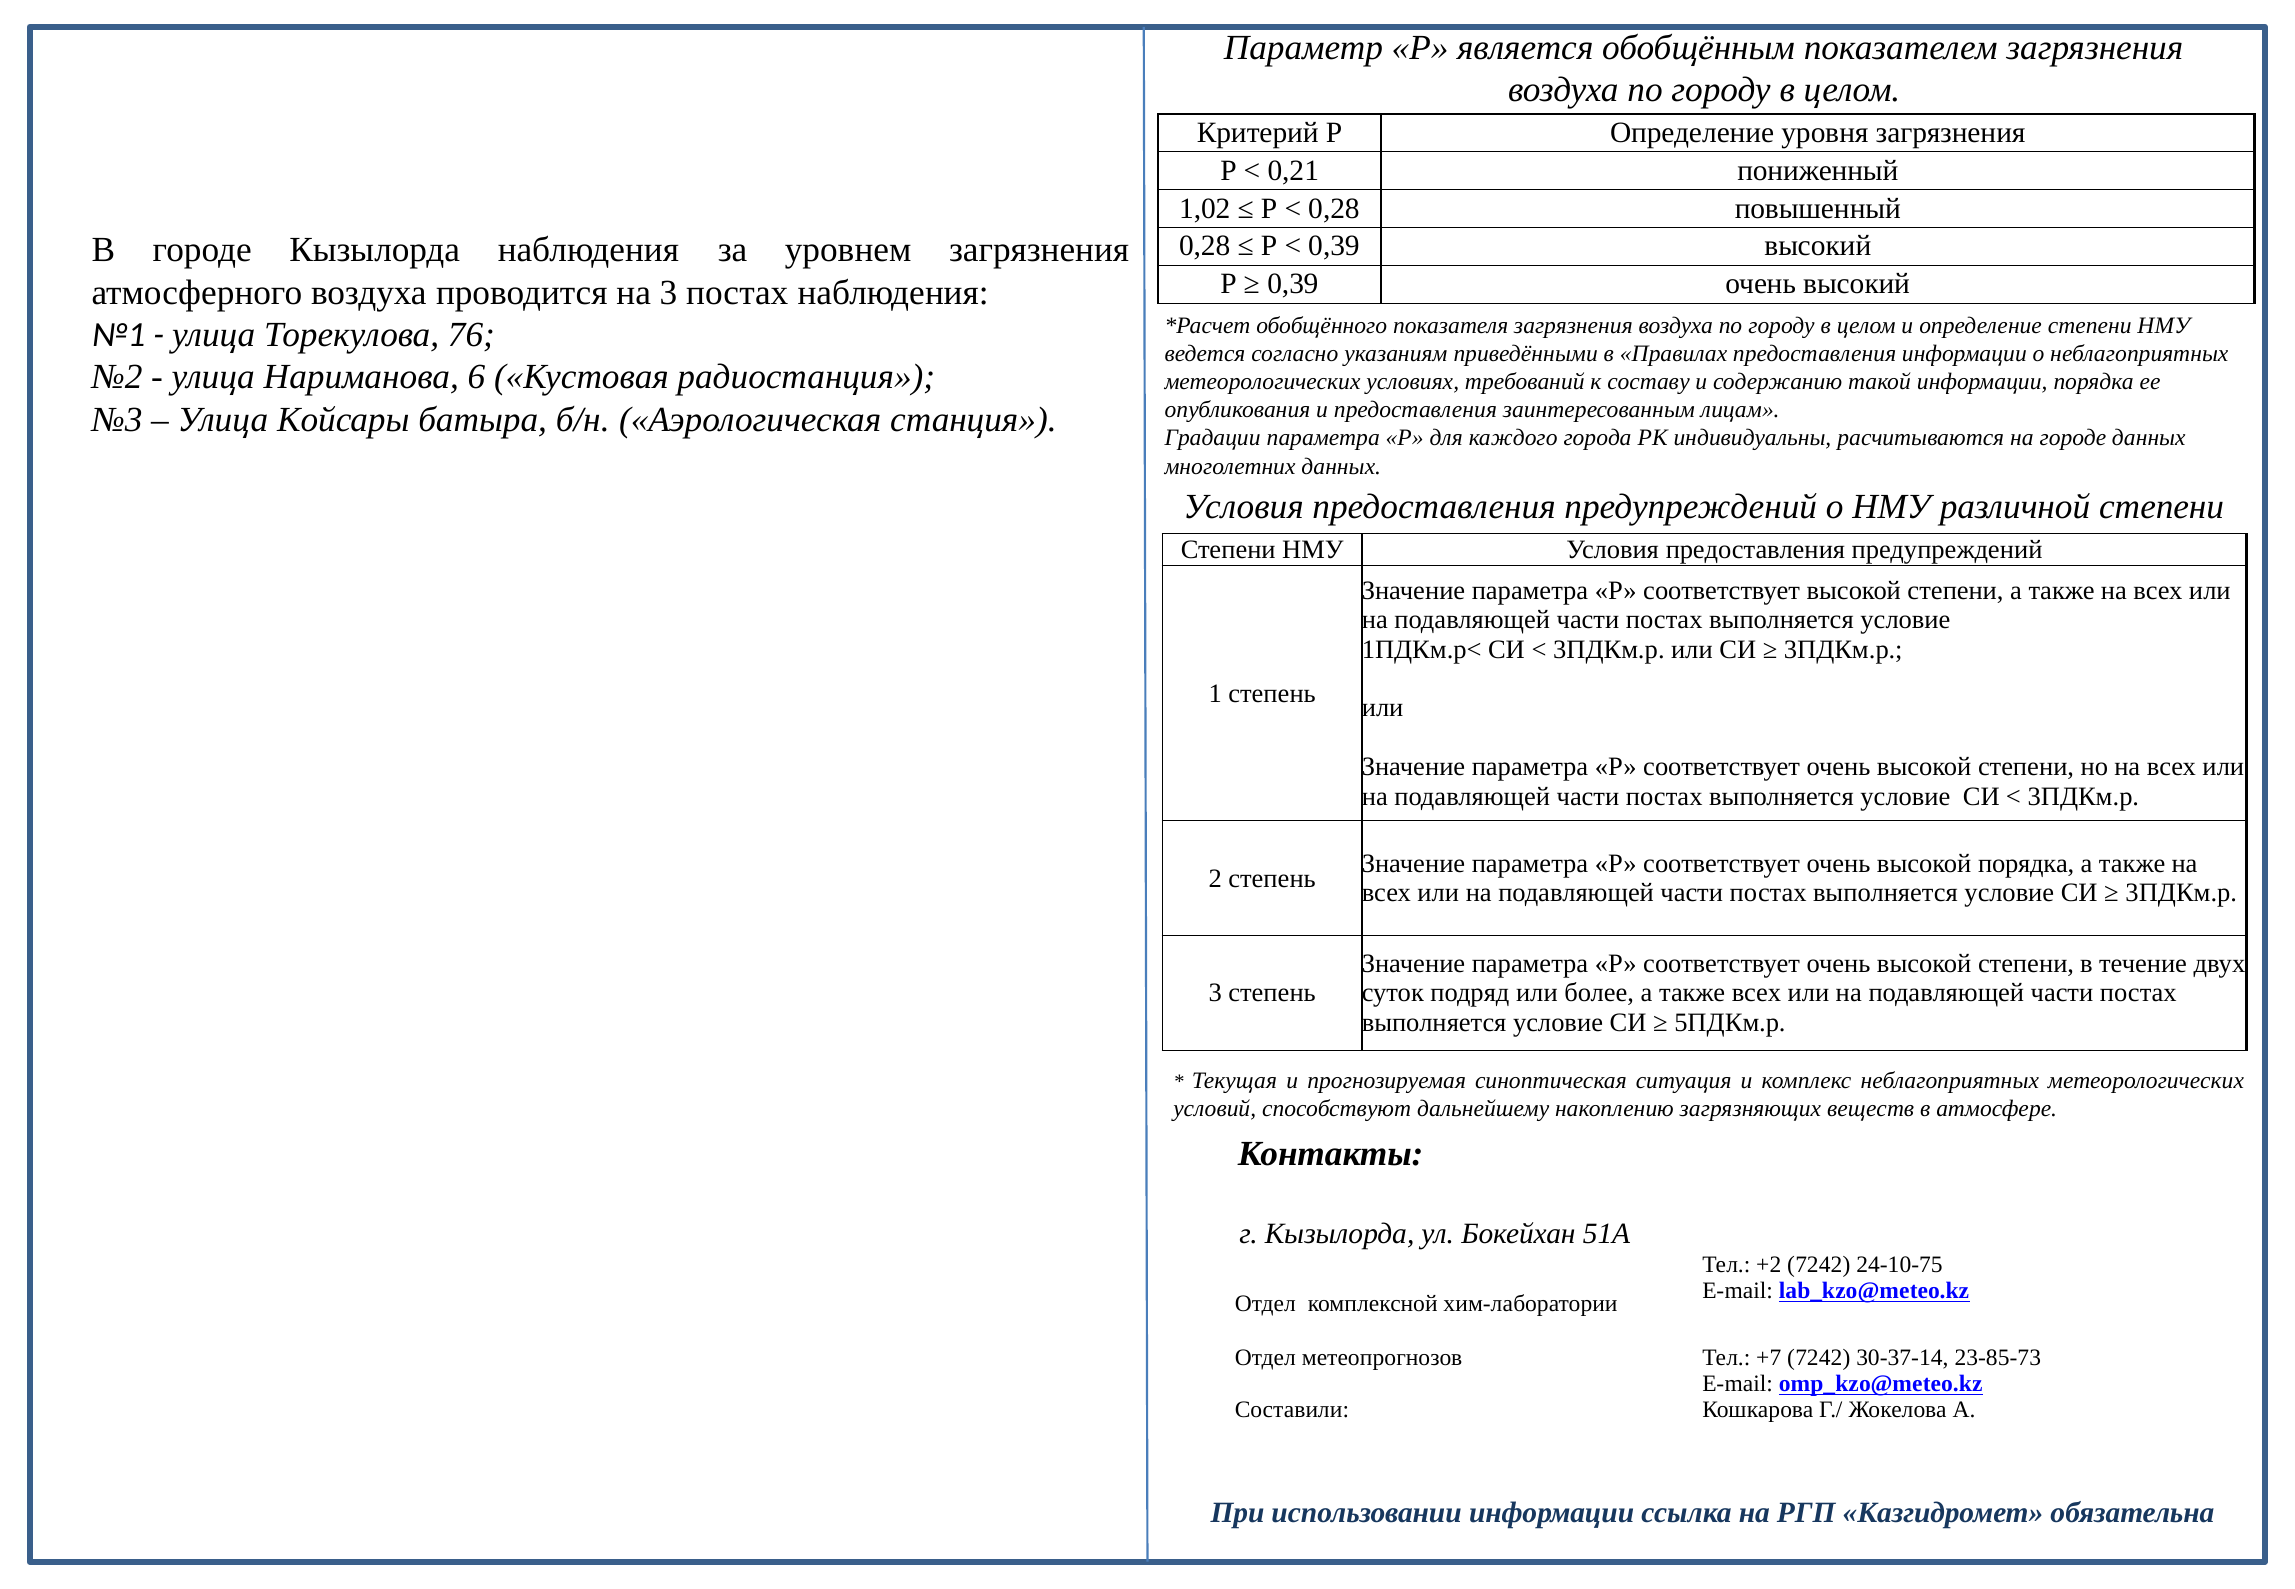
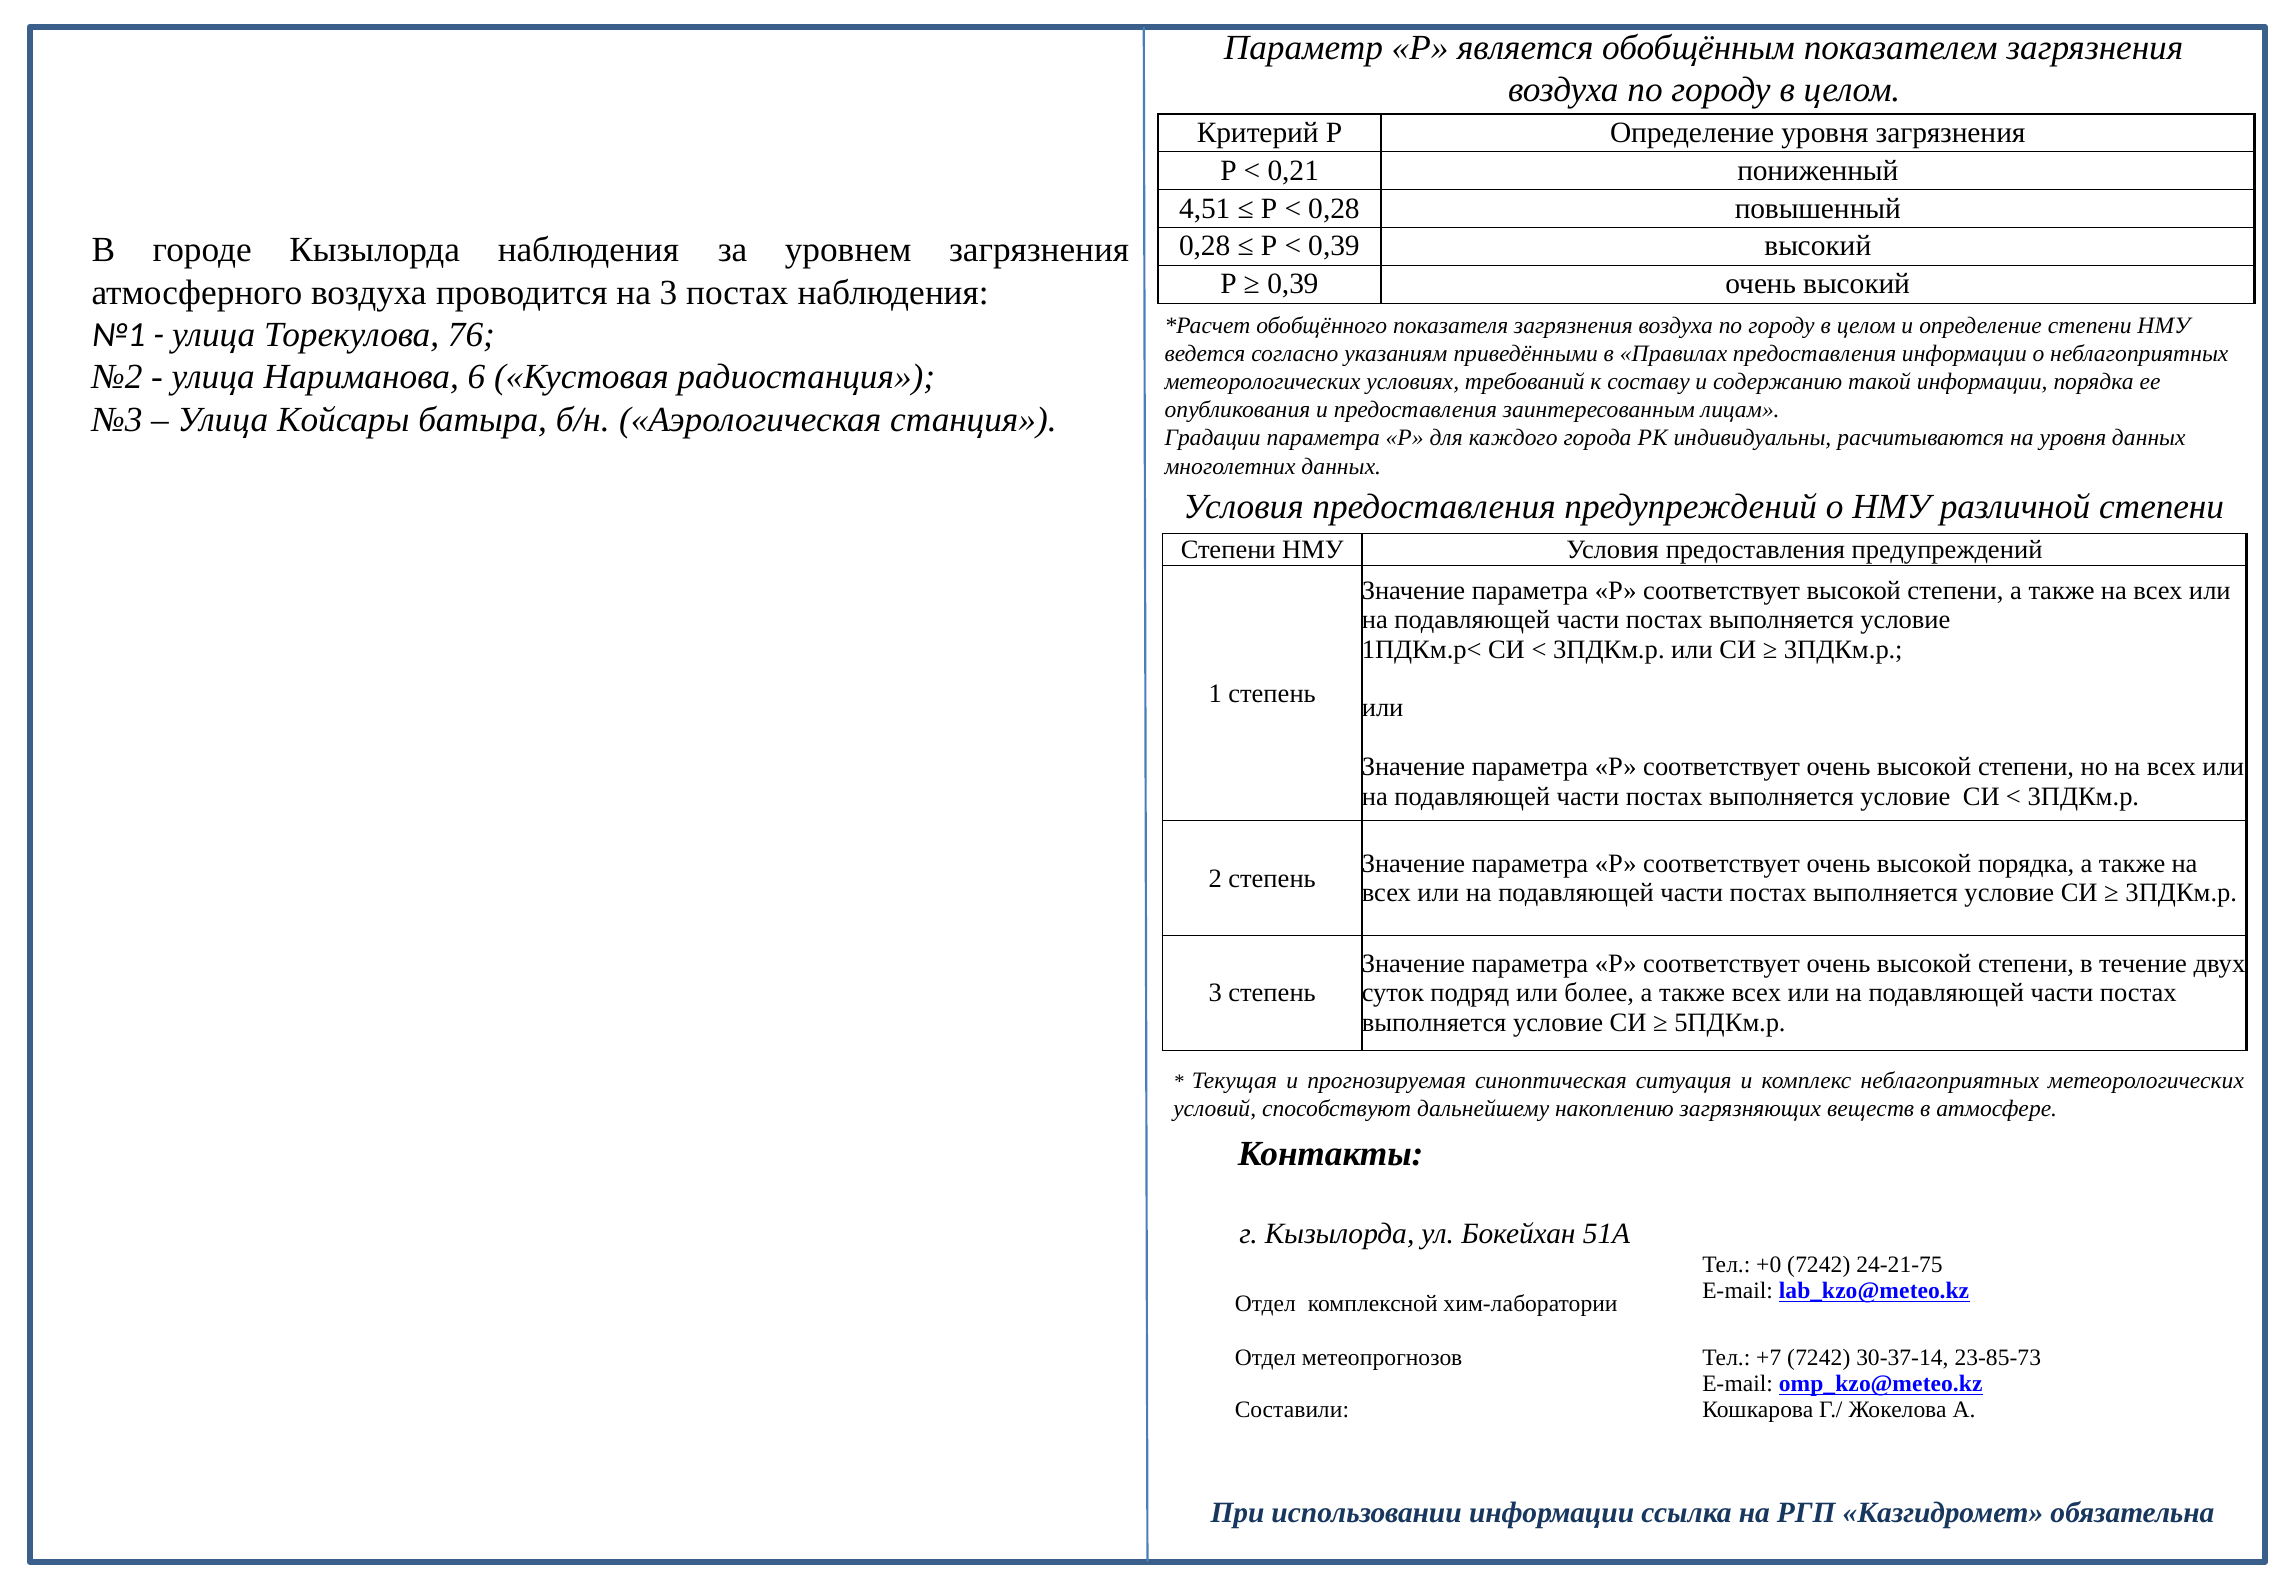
1,02: 1,02 -> 4,51
на городе: городе -> уровня
+2: +2 -> +0
24-10-75: 24-10-75 -> 24-21-75
